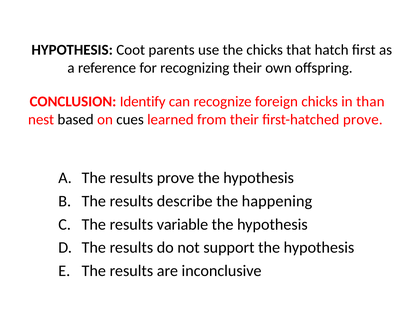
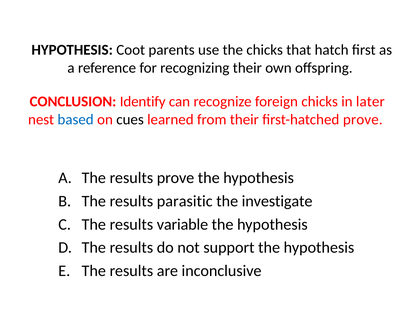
than: than -> later
based colour: black -> blue
describe: describe -> parasitic
happening: happening -> investigate
